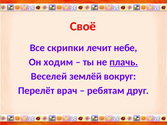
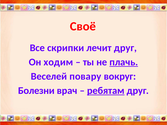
лечит небе: небе -> друг
землёй: землёй -> повару
Перелёт: Перелёт -> Болезни
ребятам underline: none -> present
